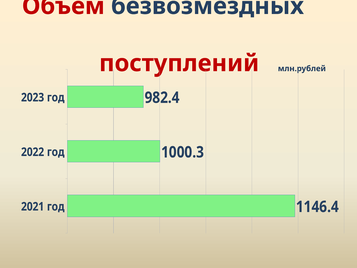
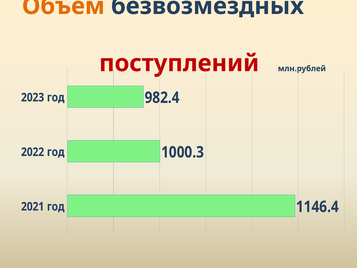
Объем colour: red -> orange
